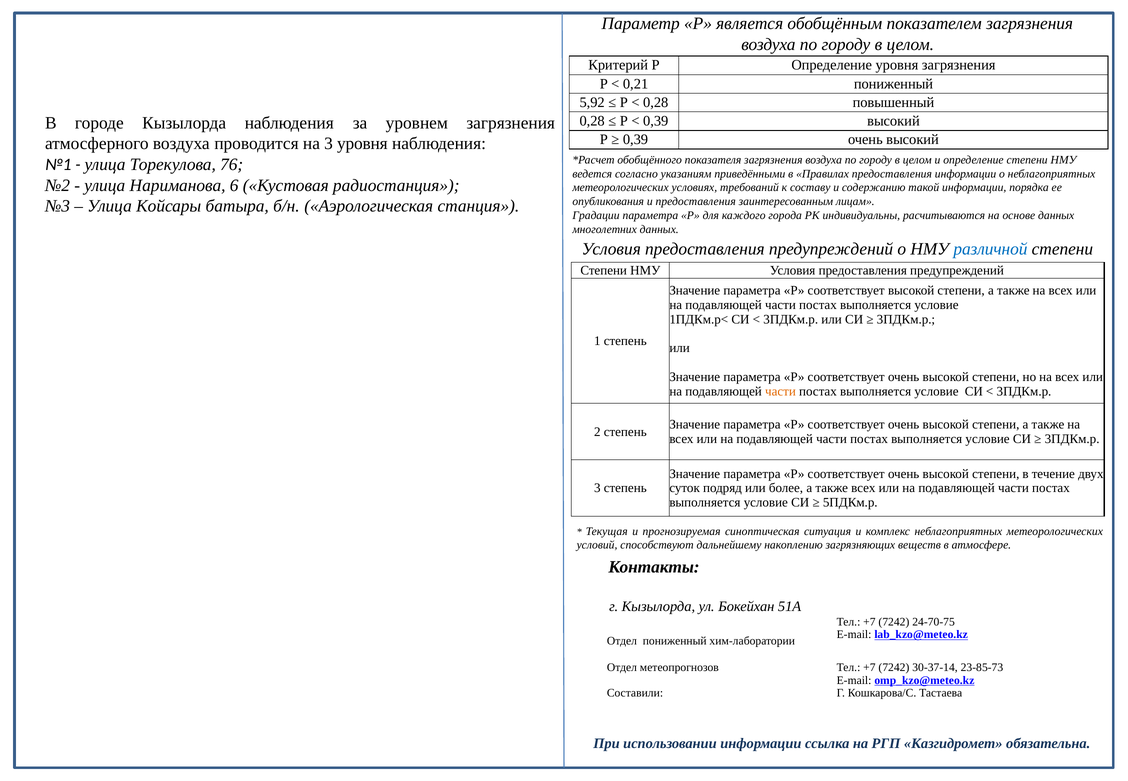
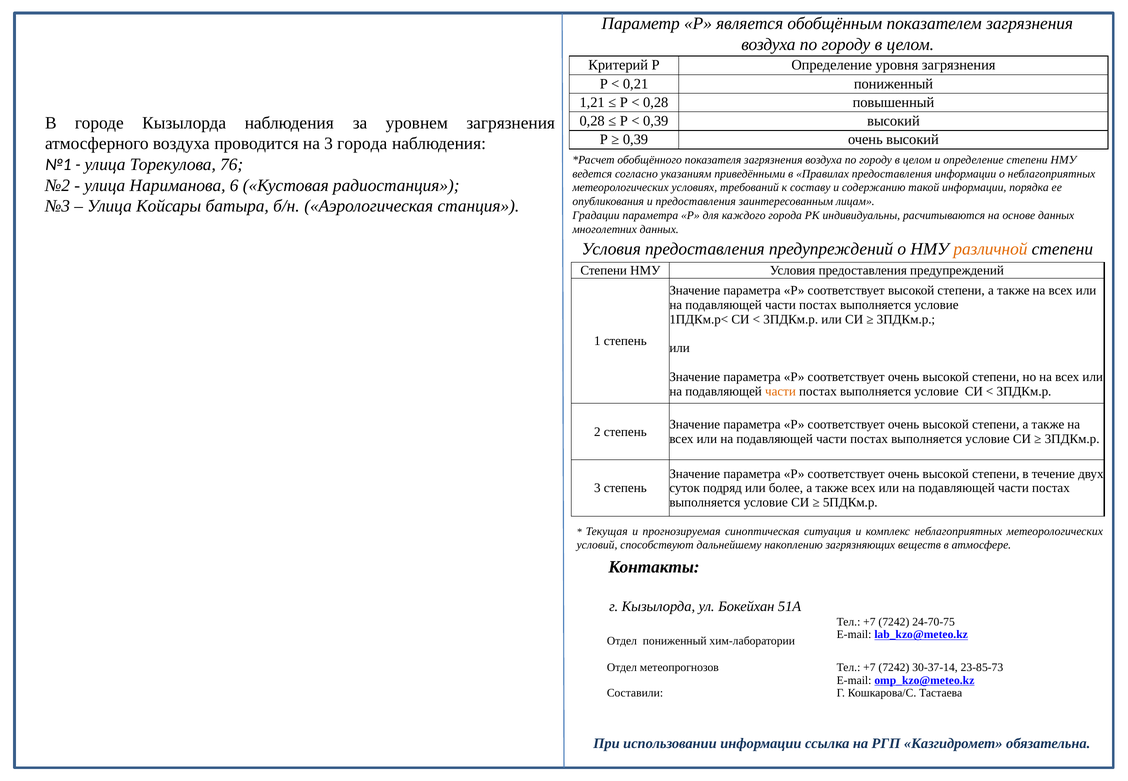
5,92: 5,92 -> 1,21
3 уровня: уровня -> города
различной colour: blue -> orange
